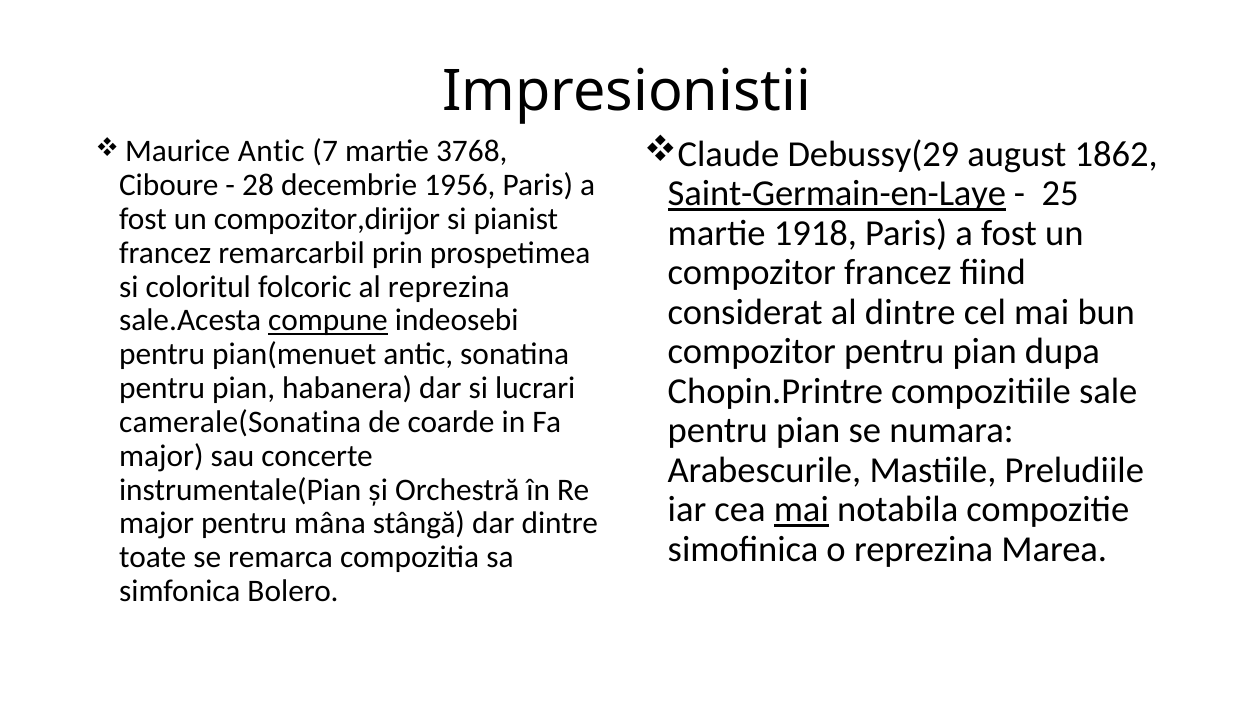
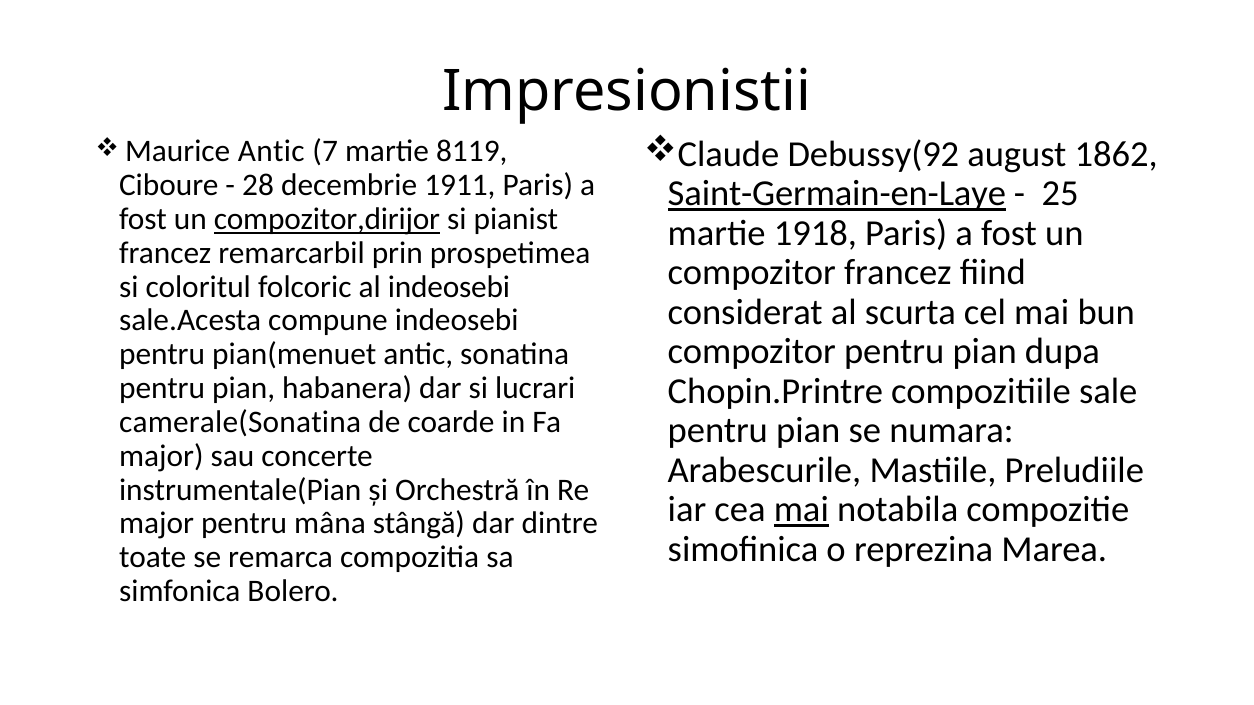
Debussy(29: Debussy(29 -> Debussy(92
3768: 3768 -> 8119
1956: 1956 -> 1911
compozitor,dirijor underline: none -> present
al reprezina: reprezina -> indeosebi
al dintre: dintre -> scurta
compune underline: present -> none
